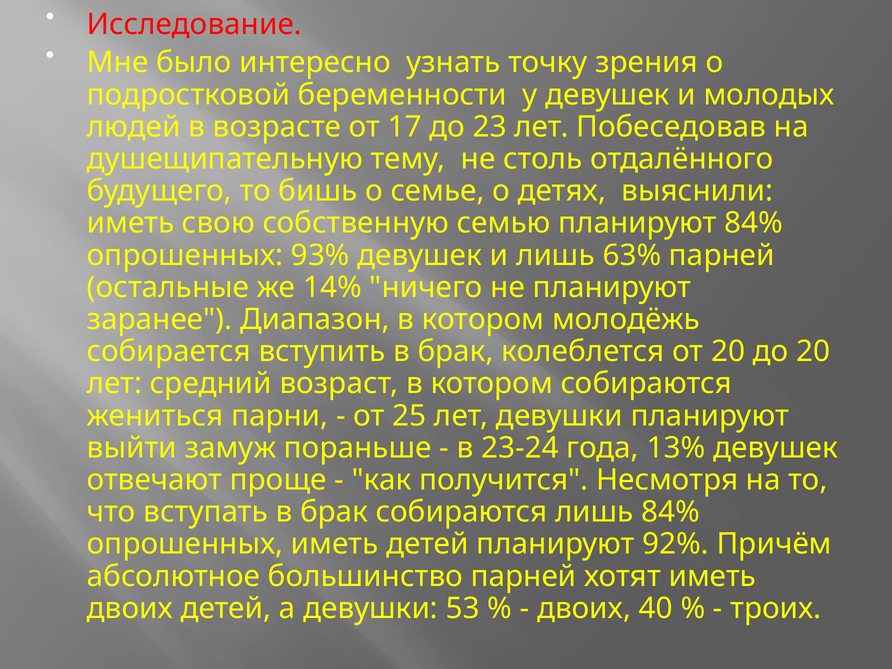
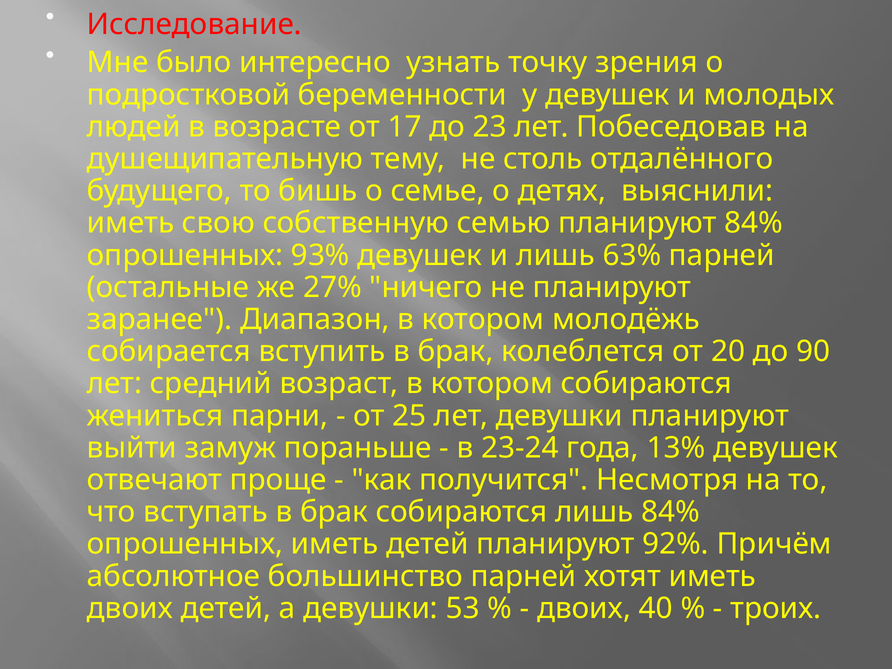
14%: 14% -> 27%
до 20: 20 -> 90
